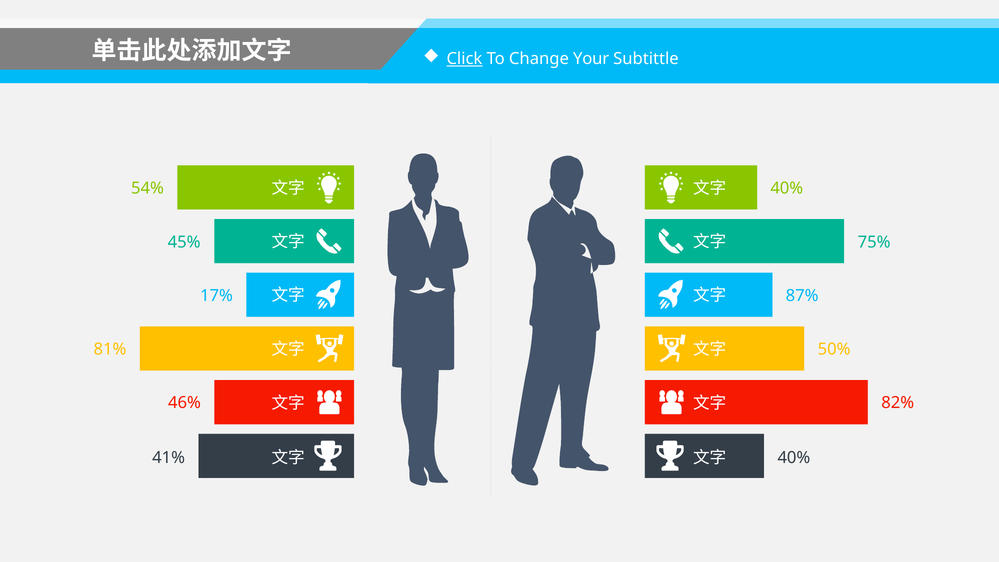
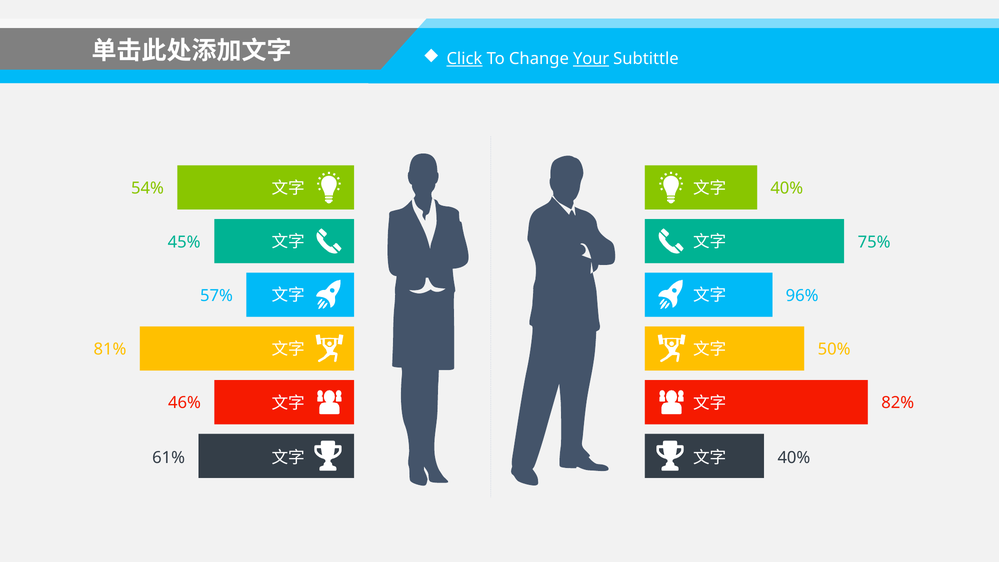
Your underline: none -> present
17%: 17% -> 57%
87%: 87% -> 96%
41%: 41% -> 61%
